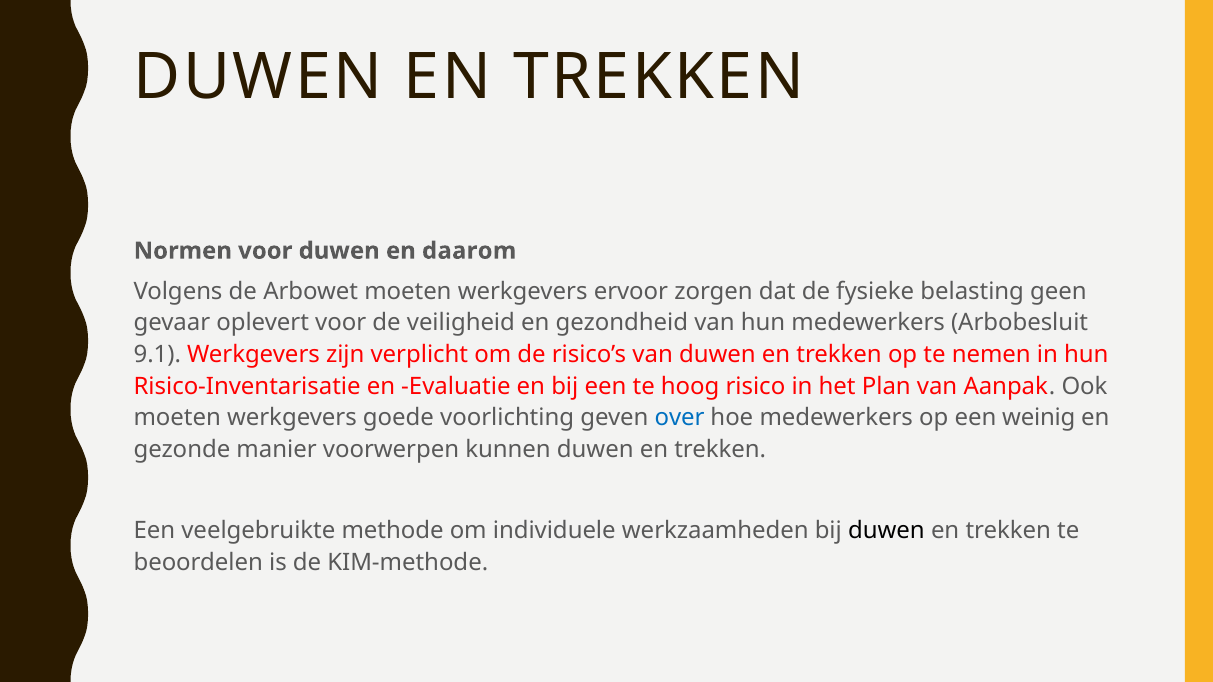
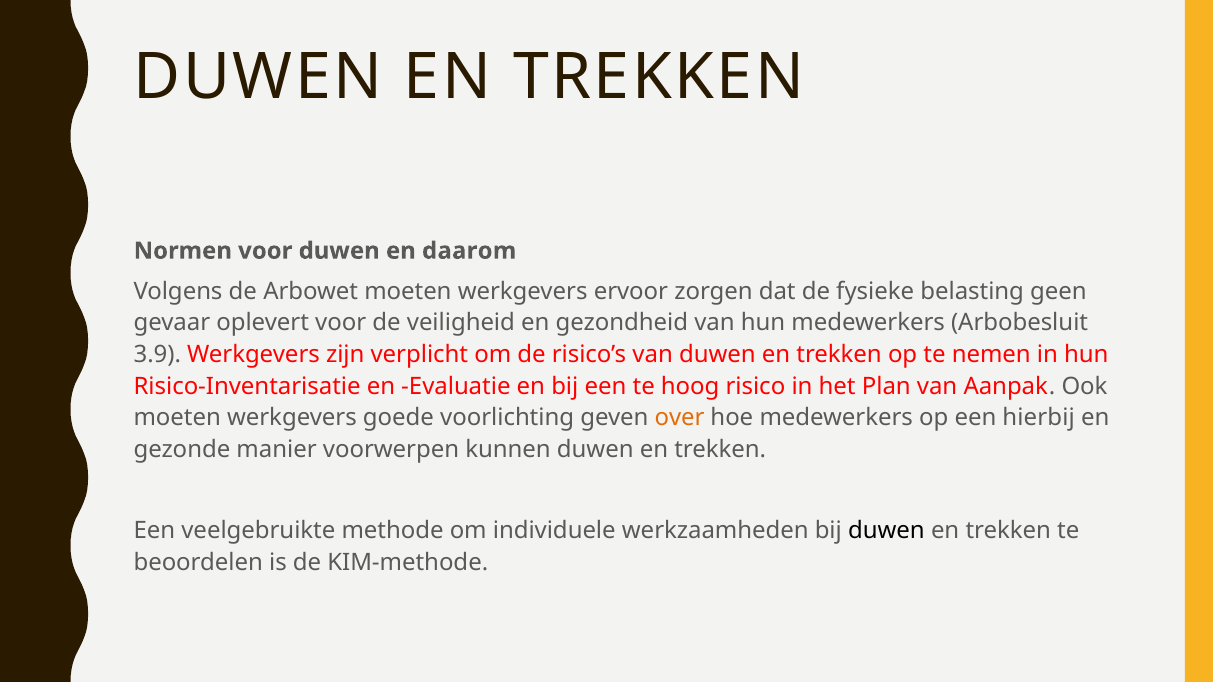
9.1: 9.1 -> 3.9
over colour: blue -> orange
weinig: weinig -> hierbij
